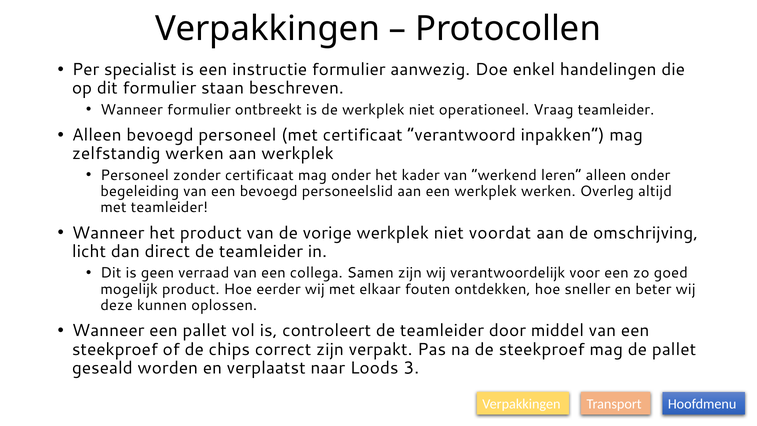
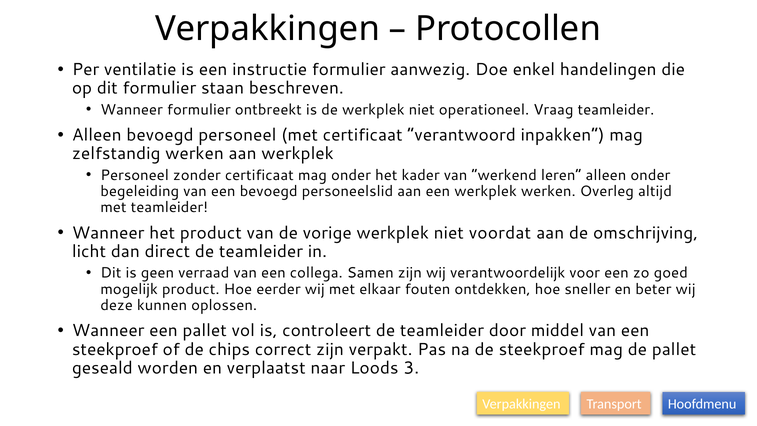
specialist: specialist -> ventilatie
